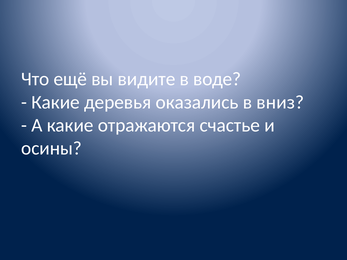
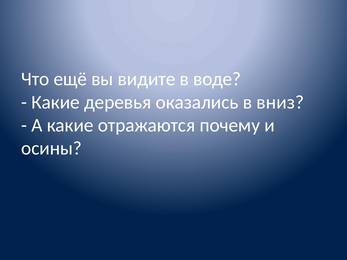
счастье: счастье -> почему
